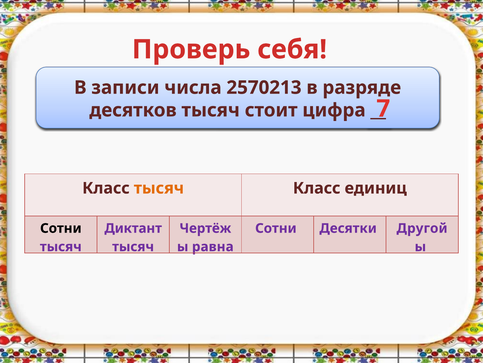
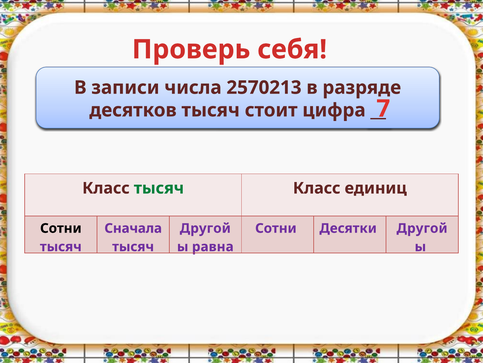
тысяч at (159, 188) colour: orange -> green
Диктант: Диктант -> Сначала
Чертёж at (205, 228): Чертёж -> Другой
